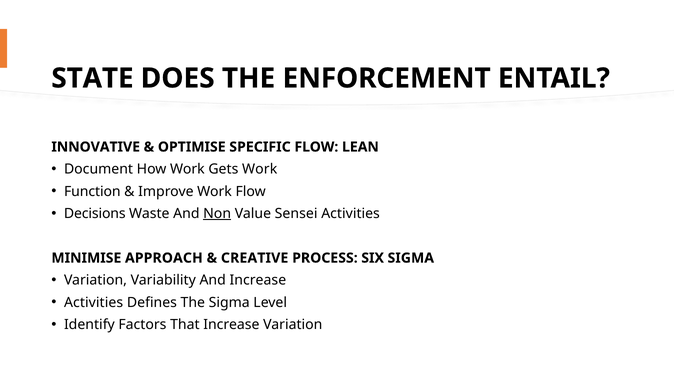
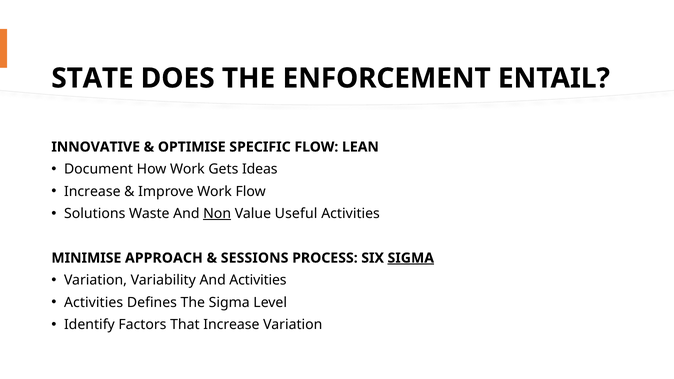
Gets Work: Work -> Ideas
Function at (92, 191): Function -> Increase
Decisions: Decisions -> Solutions
Sensei: Sensei -> Useful
CREATIVE: CREATIVE -> SESSIONS
SIGMA at (411, 258) underline: none -> present
And Increase: Increase -> Activities
